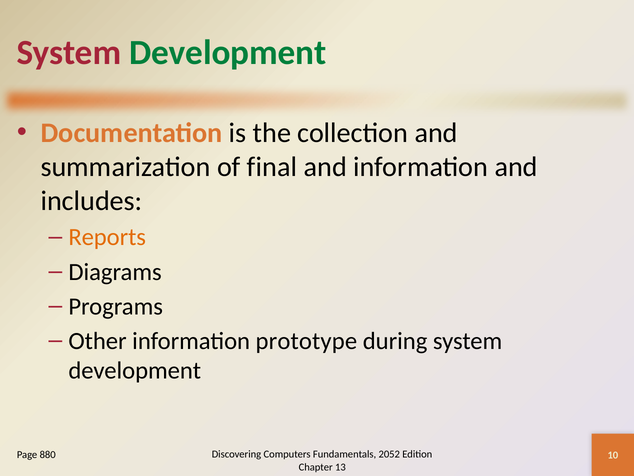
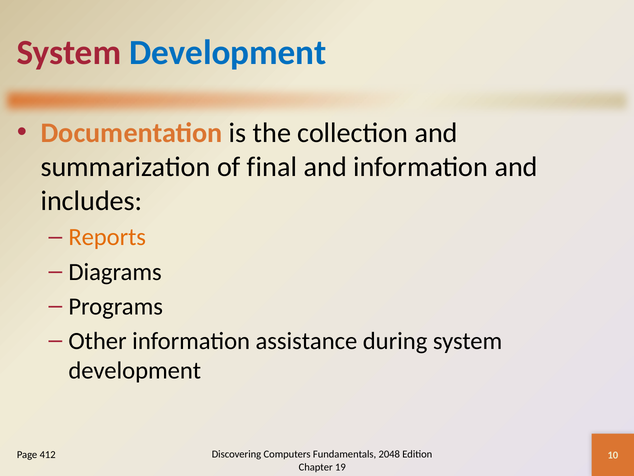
Development at (228, 53) colour: green -> blue
prototype: prototype -> assistance
880: 880 -> 412
2052: 2052 -> 2048
13: 13 -> 19
